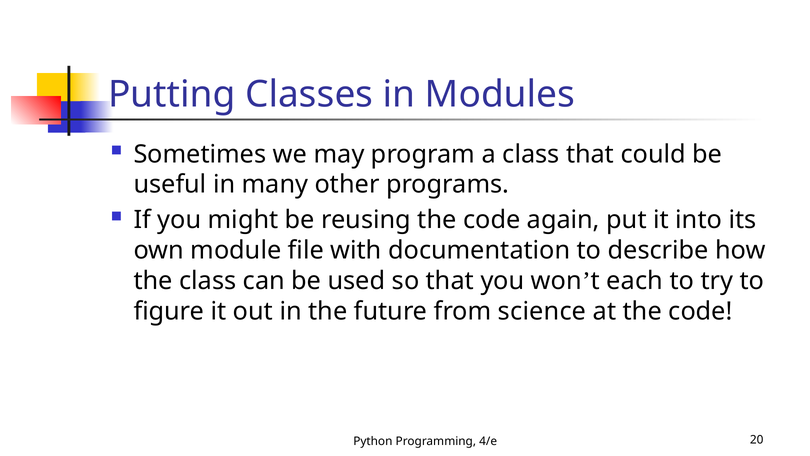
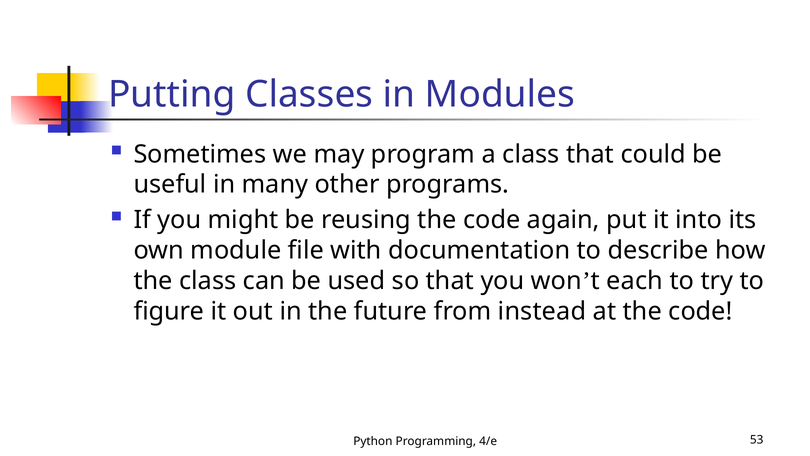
science: science -> instead
20: 20 -> 53
